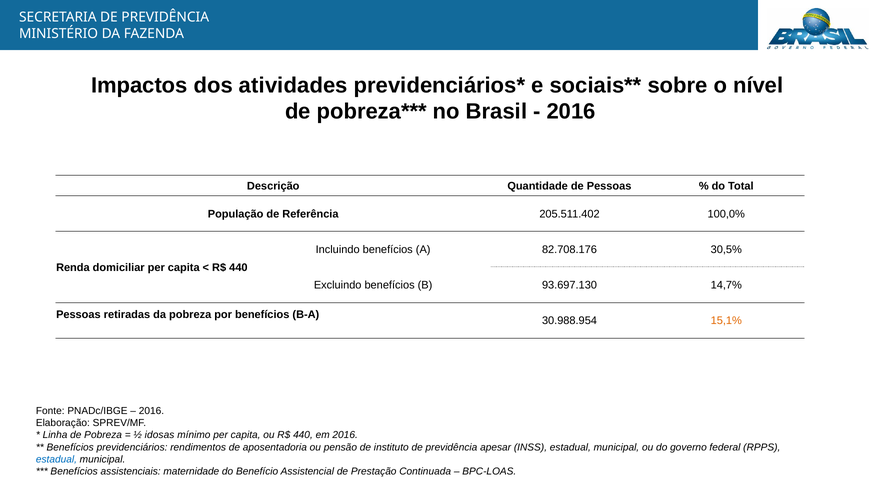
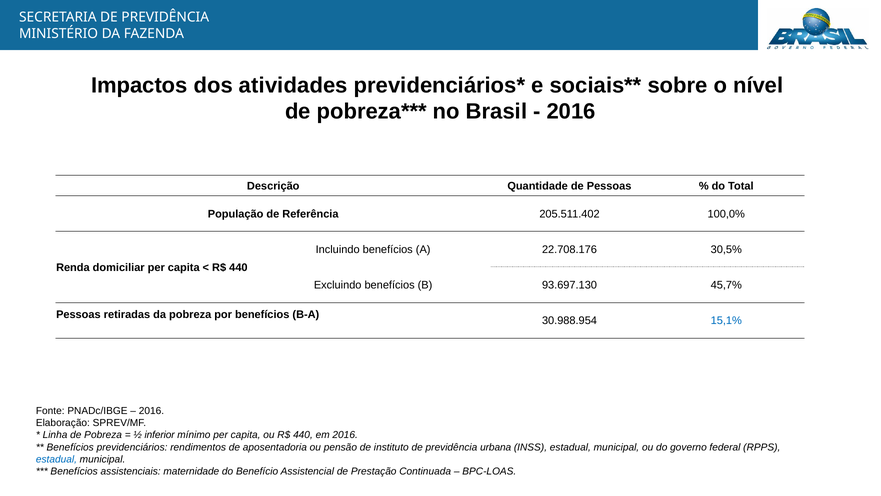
82.708.176: 82.708.176 -> 22.708.176
14,7%: 14,7% -> 45,7%
15,1% colour: orange -> blue
idosas: idosas -> inferior
apesar: apesar -> urbana
